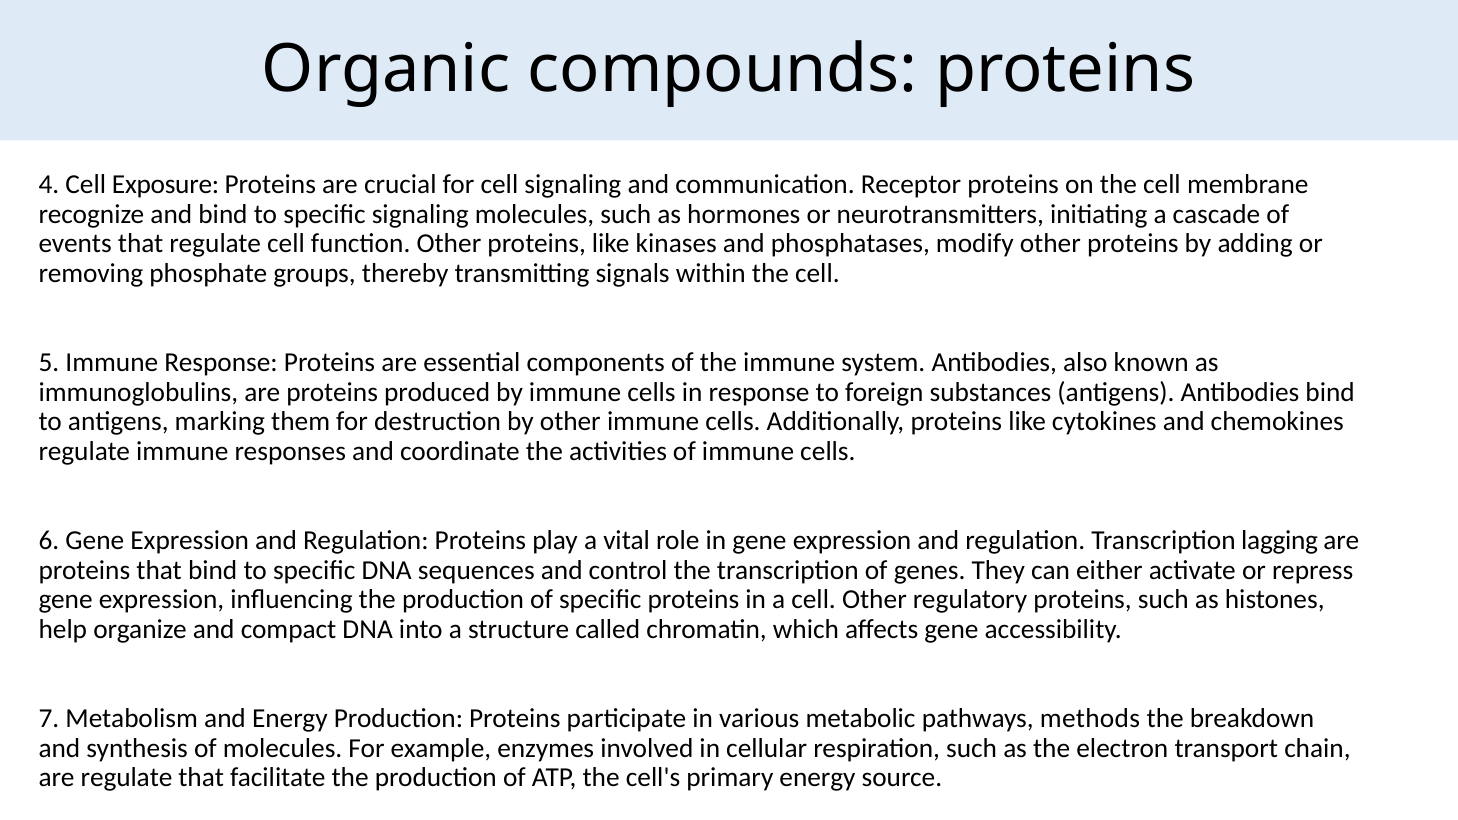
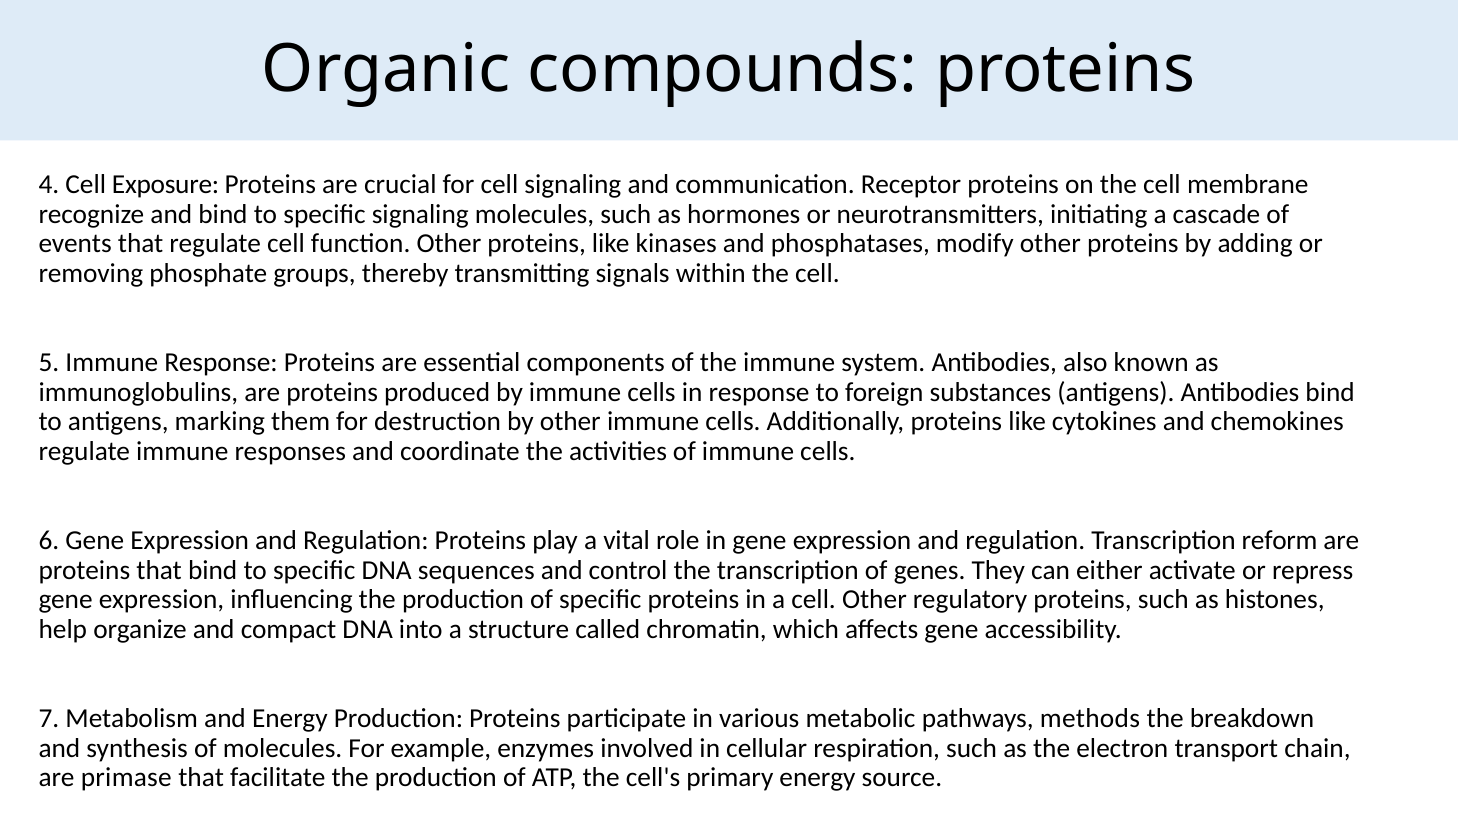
lagging: lagging -> reform
are regulate: regulate -> primase
